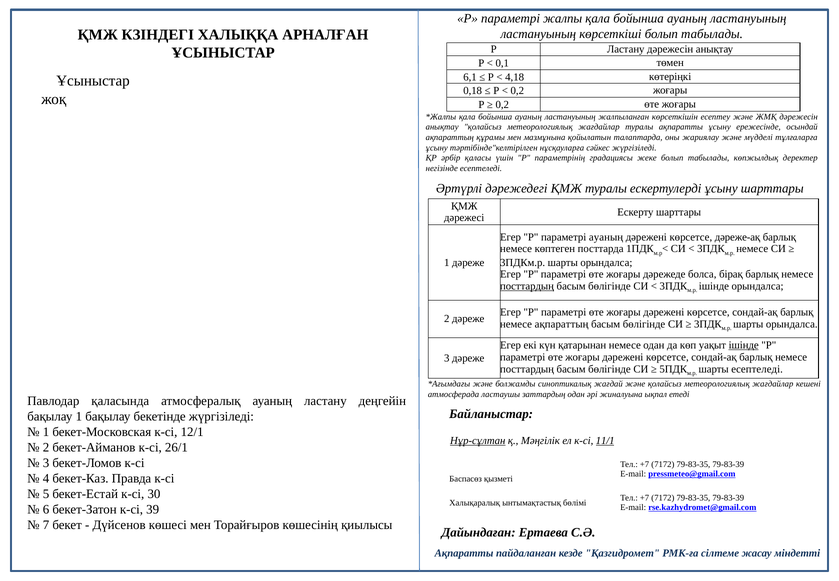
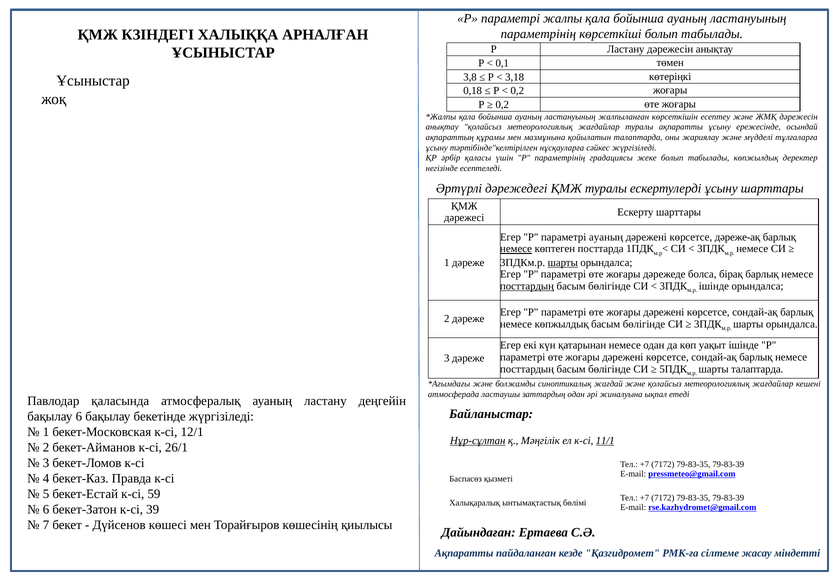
ластануының at (538, 34): ластануының -> параметрінің
6,1: 6,1 -> 3,8
4,18: 4,18 -> 3,18
немесе at (516, 249) underline: none -> present
шарты at (563, 262) underline: none -> present
немесе ақпараттың: ақпараттың -> көпжылдық
ішінде at (744, 345) underline: present -> none
шарты есептеледі: есептеледі -> талаптарда
бақылау 1: 1 -> 6
30: 30 -> 59
